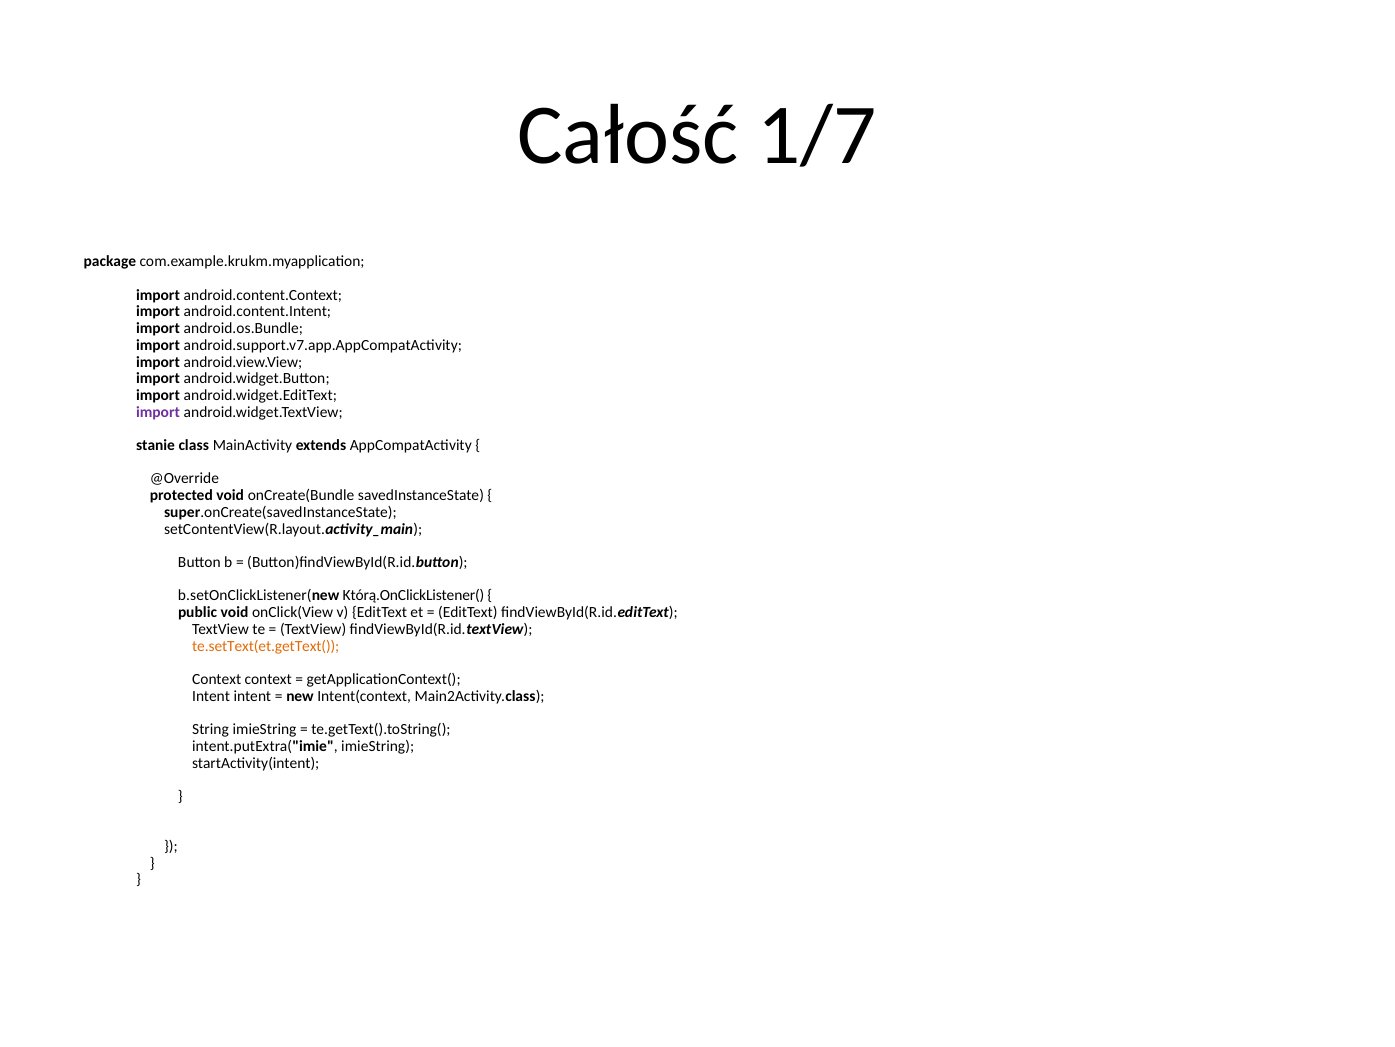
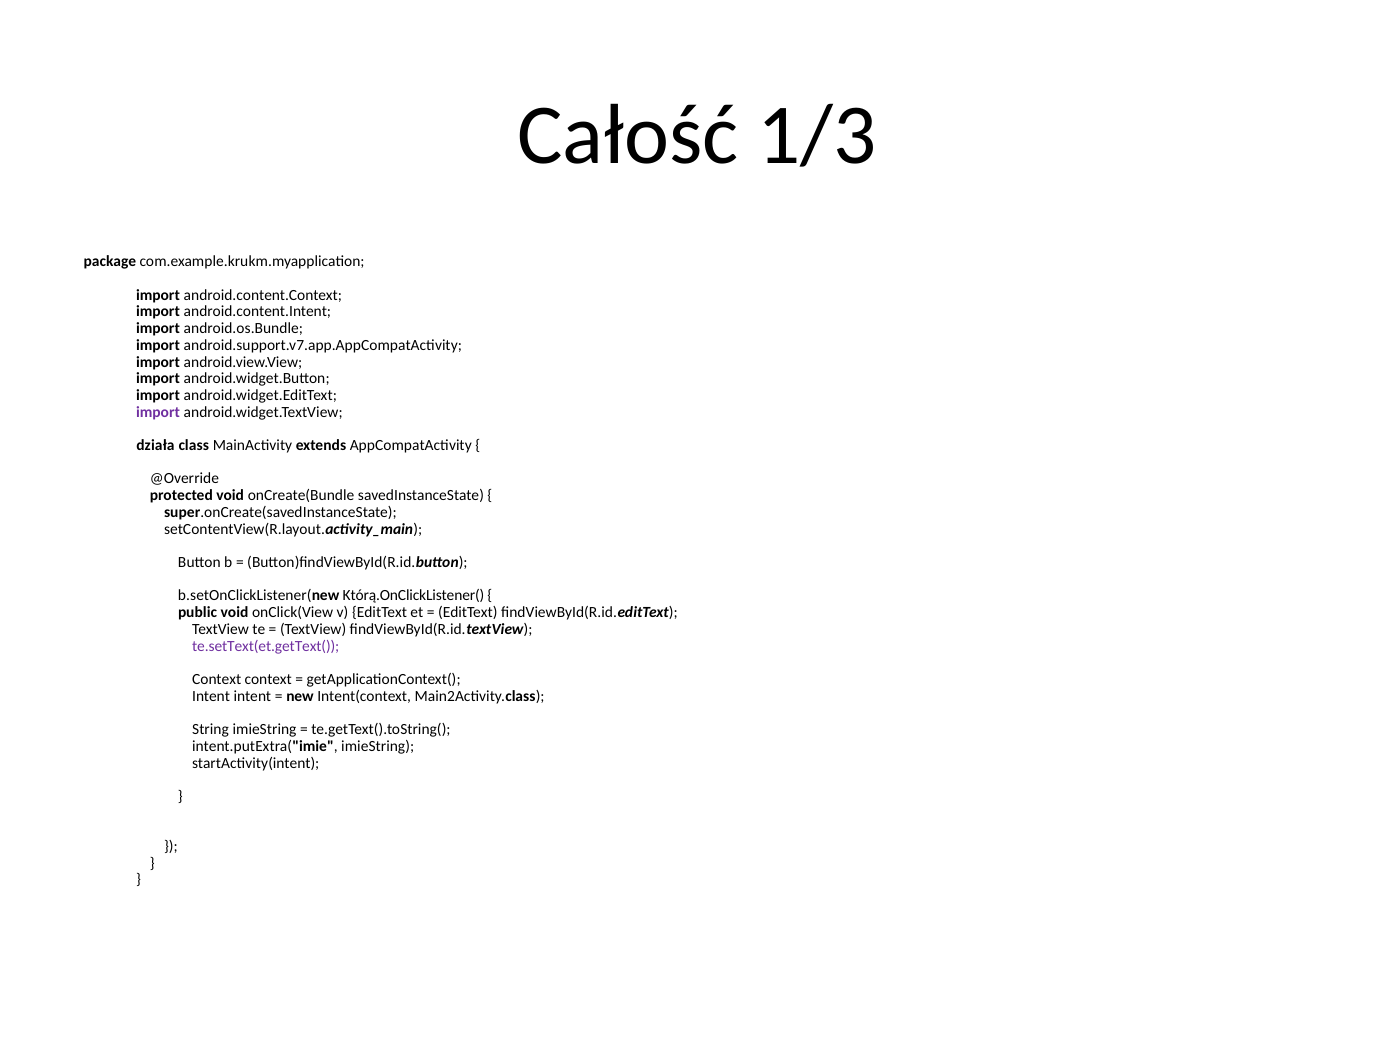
1/7: 1/7 -> 1/3
stanie: stanie -> działa
te.setText(et.getText( colour: orange -> purple
